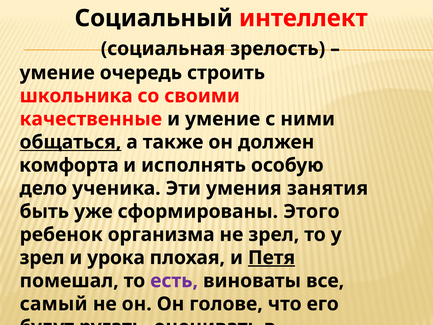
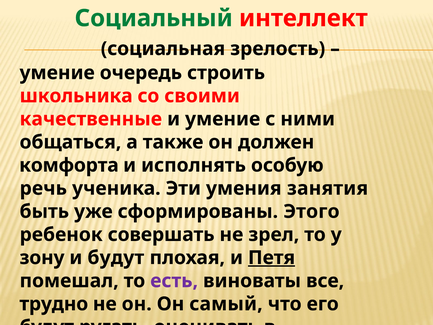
Социальный colour: black -> green
общаться underline: present -> none
дело: дело -> речь
организма: организма -> совершать
зрел at (42, 258): зрел -> зону
и урока: урока -> будут
самый: самый -> трудно
голове: голове -> самый
